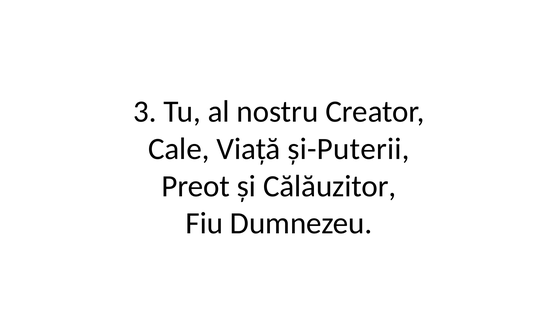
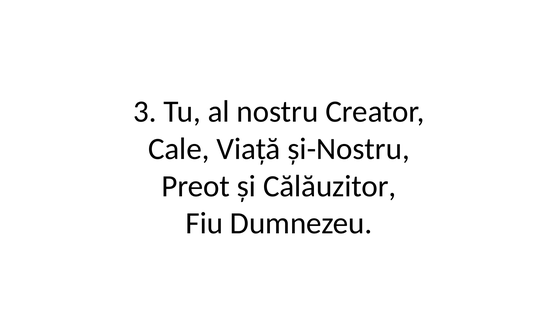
și-Puterii: și-Puterii -> și-Nostru
